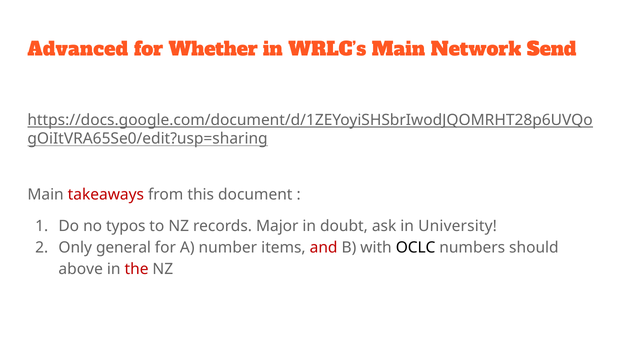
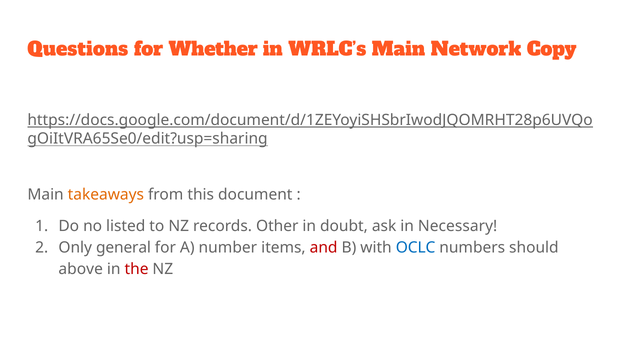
Advanced: Advanced -> Questions
Send: Send -> Copy
takeaways colour: red -> orange
typos: typos -> listed
Major: Major -> Other
University: University -> Necessary
OCLC colour: black -> blue
